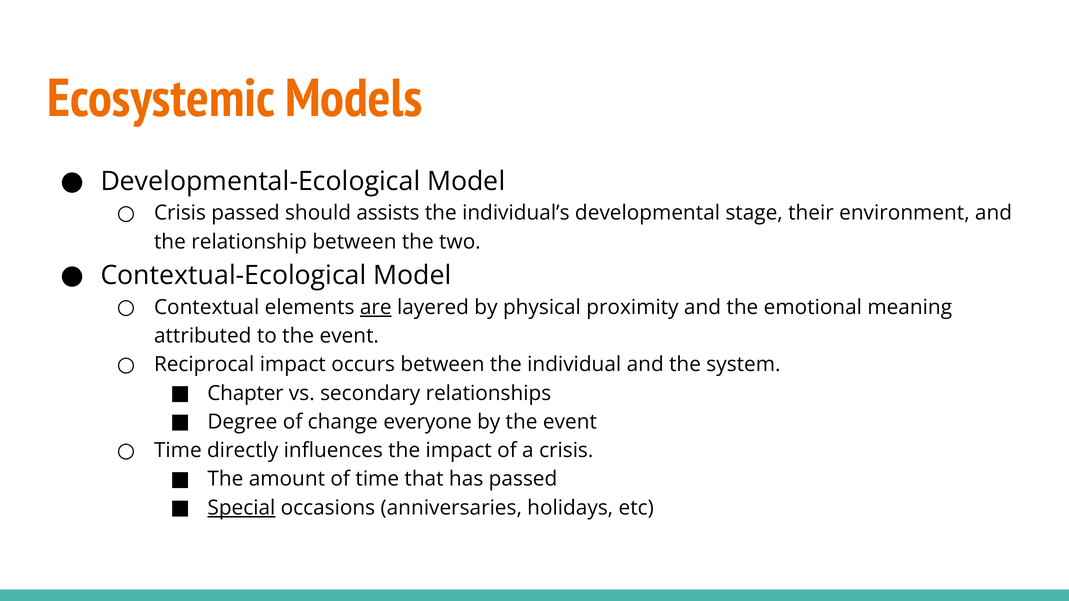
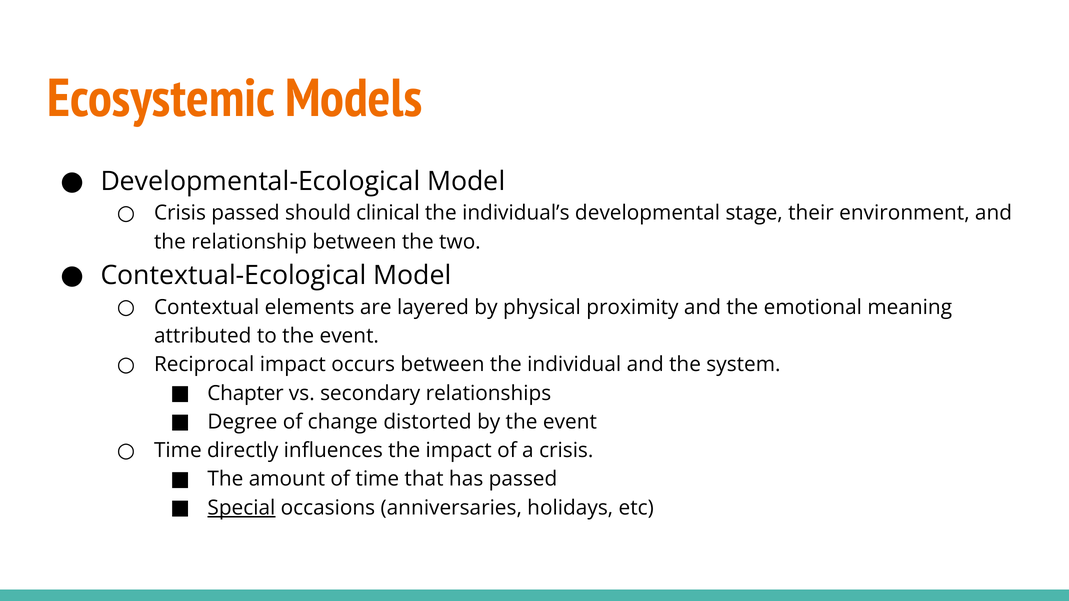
assists: assists -> clinical
are underline: present -> none
everyone: everyone -> distorted
